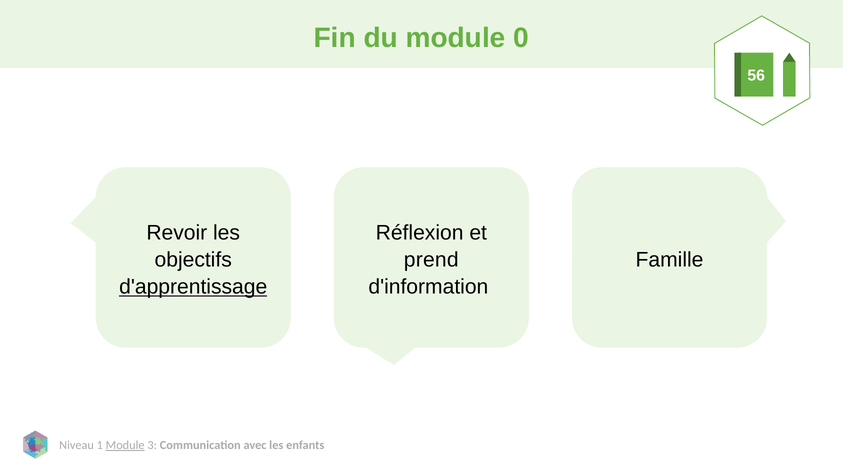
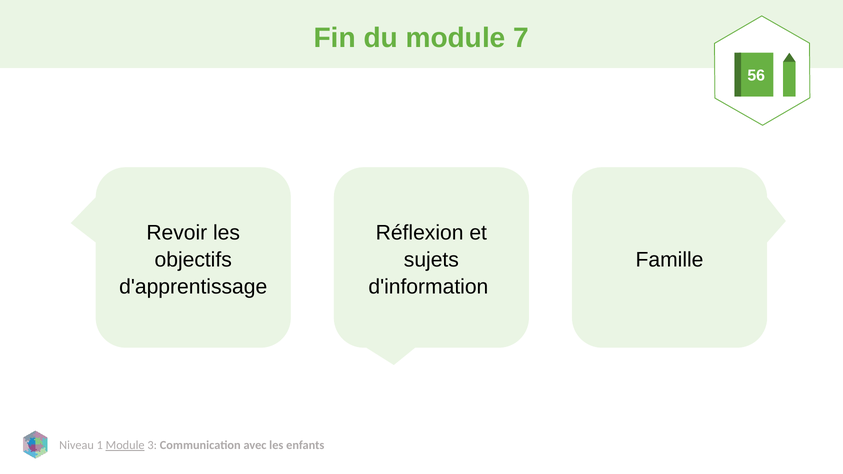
0: 0 -> 7
prend: prend -> sujets
d'apprentissage underline: present -> none
